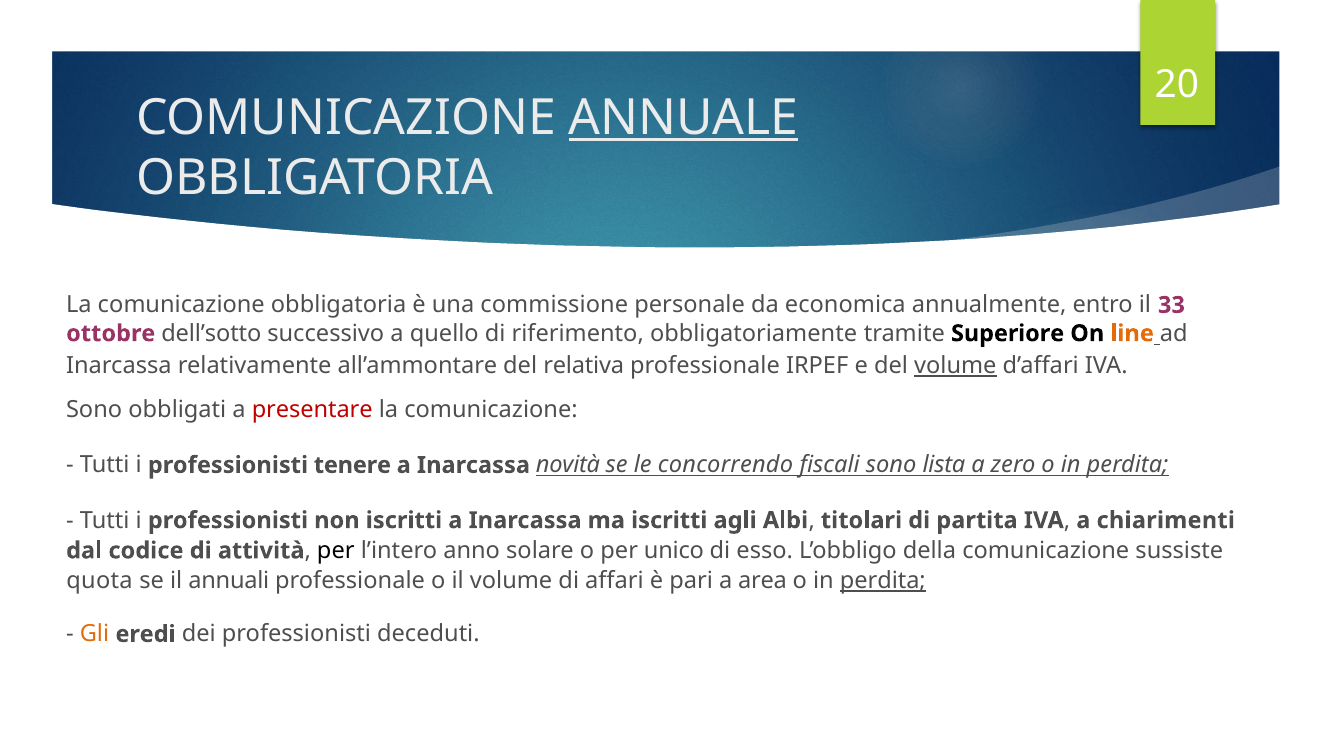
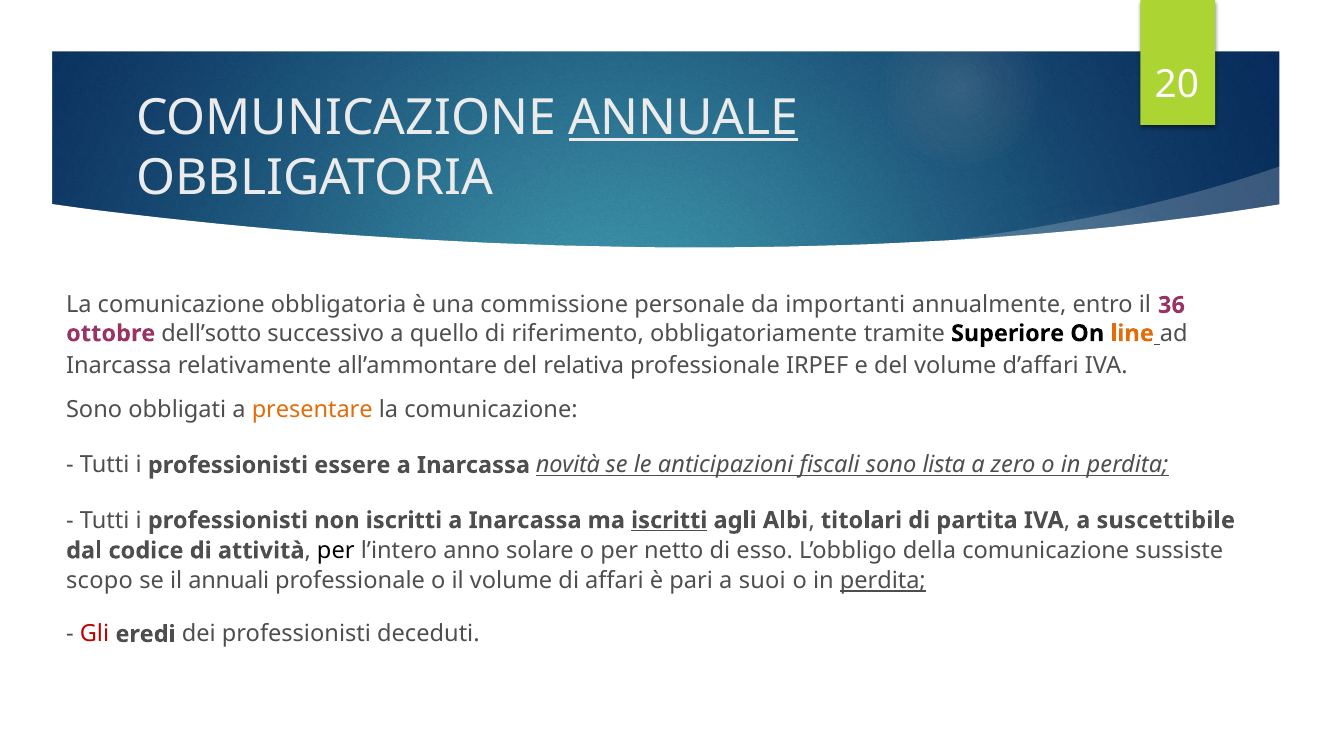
economica: economica -> importanti
33: 33 -> 36
volume at (955, 366) underline: present -> none
presentare colour: red -> orange
tenere: tenere -> essere
concorrendo: concorrendo -> anticipazioni
iscritti at (669, 521) underline: none -> present
chiarimenti: chiarimenti -> suscettibile
unico: unico -> netto
quota: quota -> scopo
area: area -> suoi
Gli colour: orange -> red
